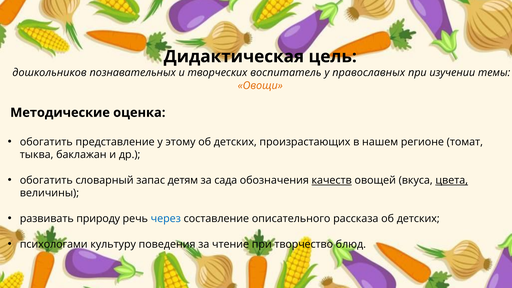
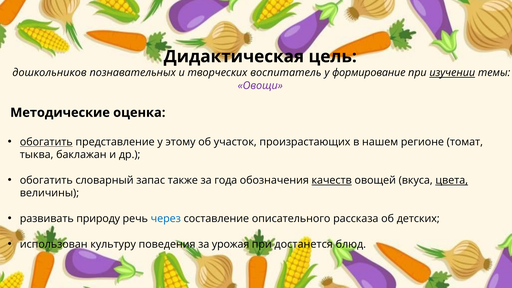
православных: православных -> формирование
изучении underline: none -> present
Овощи colour: orange -> purple
обогатить at (46, 142) underline: none -> present
детских at (235, 142): детских -> участок
детям: детям -> также
сада: сада -> года
психологами: психологами -> использован
чтение: чтение -> урожая
творчество: творчество -> достанется
